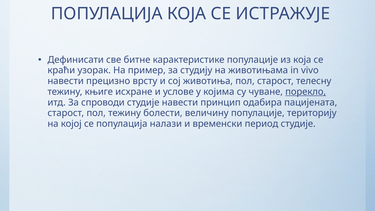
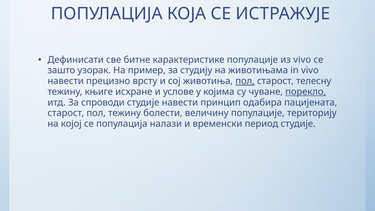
из која: која -> vivo
краћи: краћи -> зашто
пол at (245, 81) underline: none -> present
